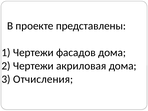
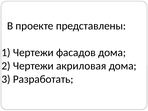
Отчисления: Отчисления -> Разработать
